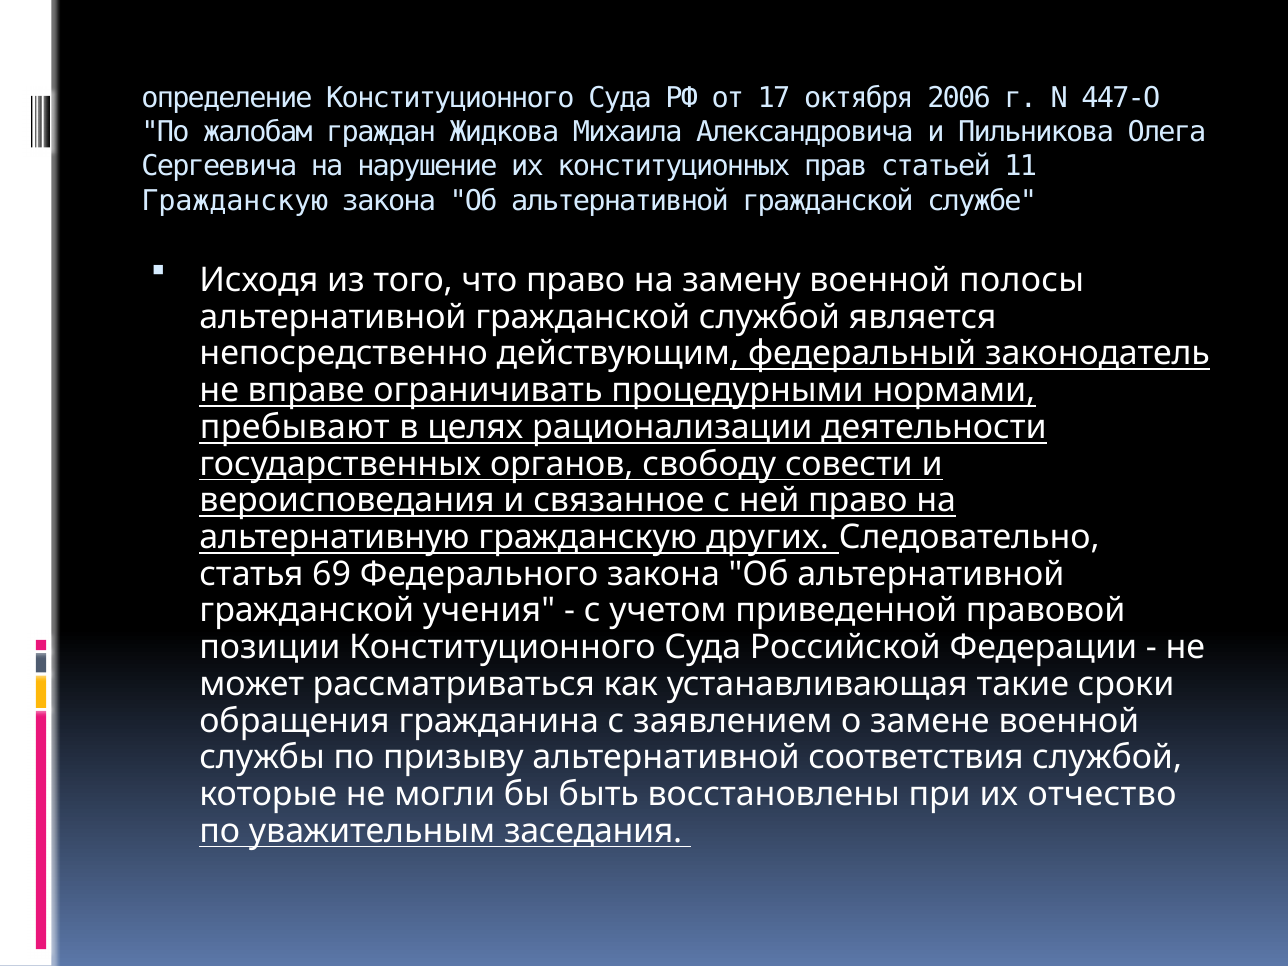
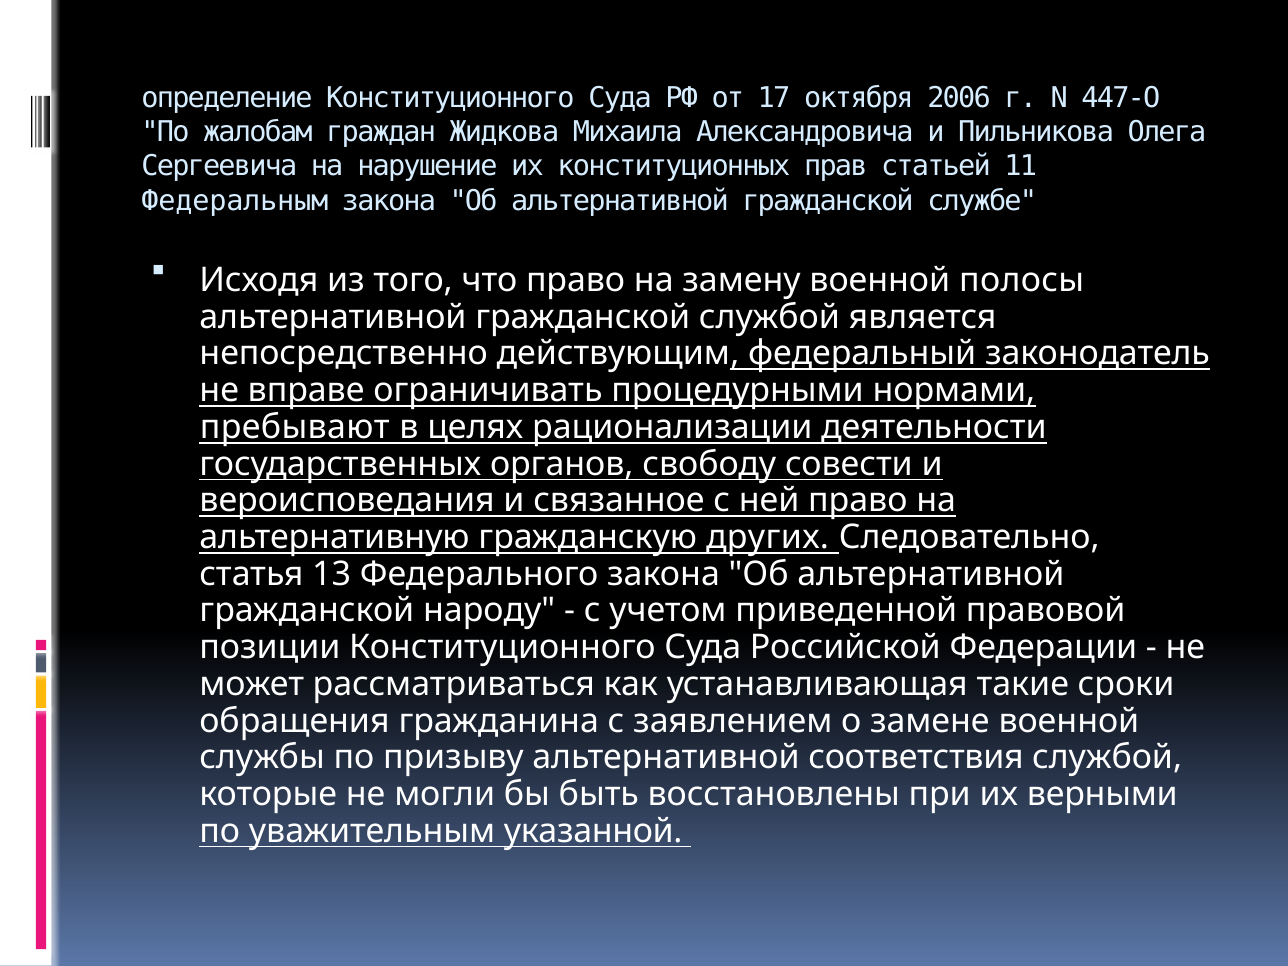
Гражданскую at (235, 201): Гражданскую -> Федеральным
69: 69 -> 13
учения: учения -> народу
отчество: отчество -> верными
заседания: заседания -> указанной
